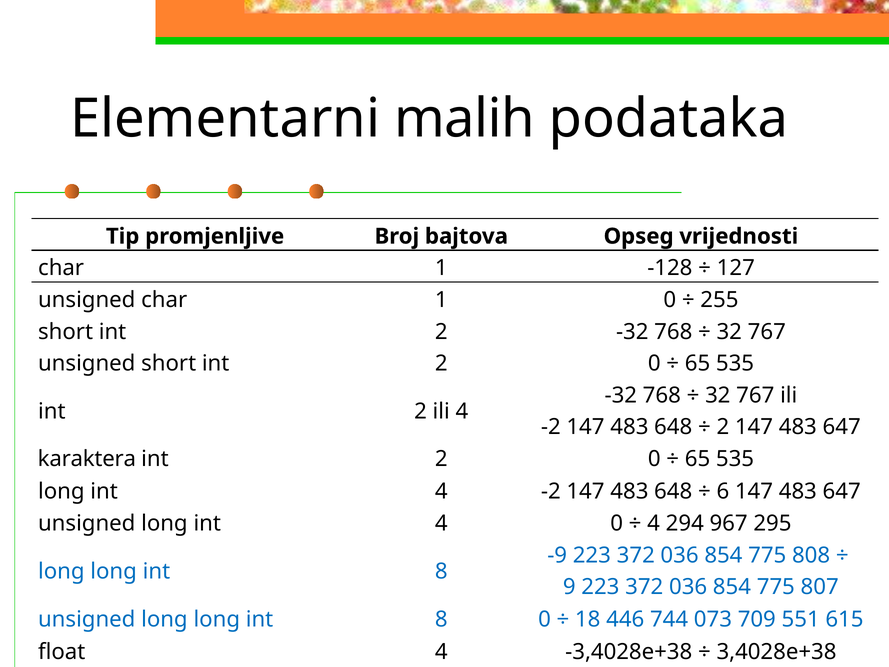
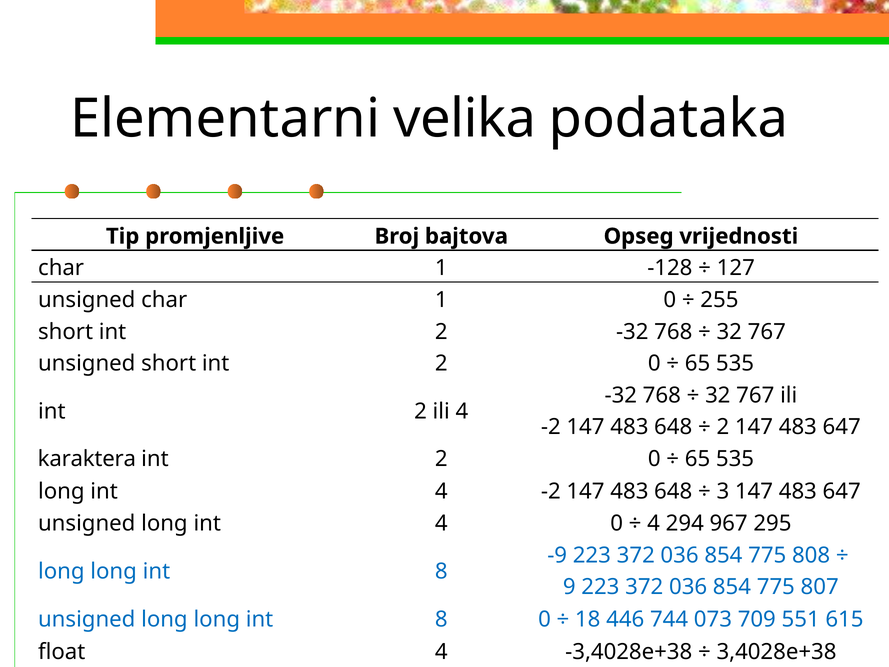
malih: malih -> velika
6: 6 -> 3
